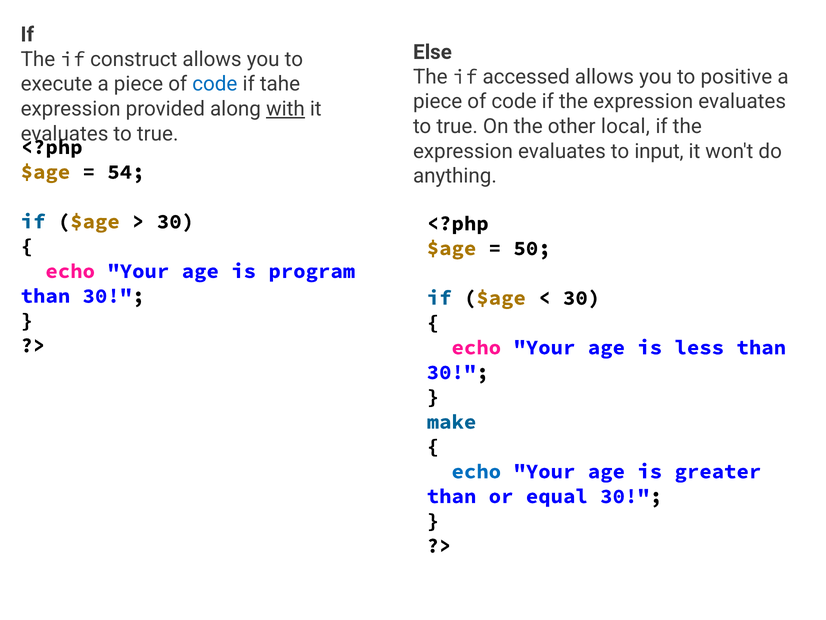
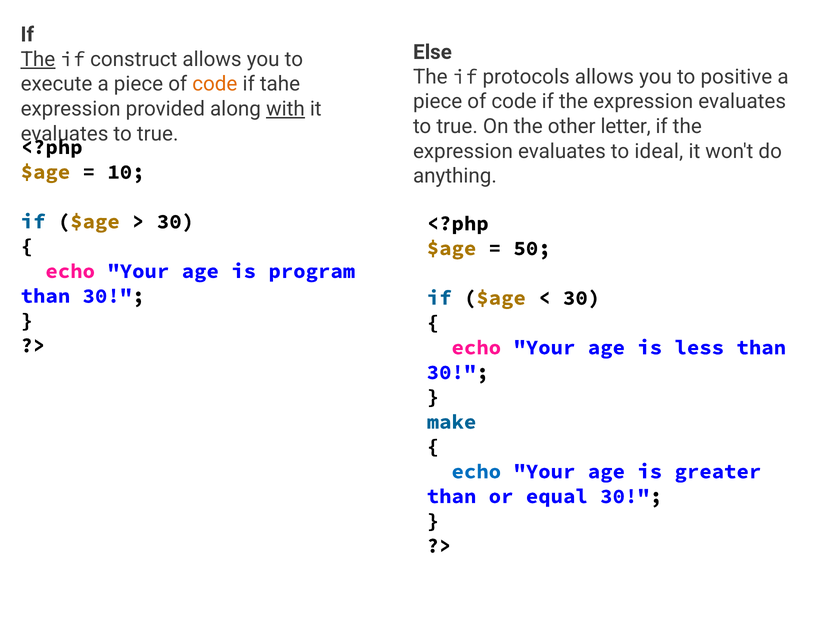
The at (38, 59) underline: none -> present
accessed: accessed -> protocols
code at (215, 84) colour: blue -> orange
local: local -> letter
input: input -> ideal
54: 54 -> 10
